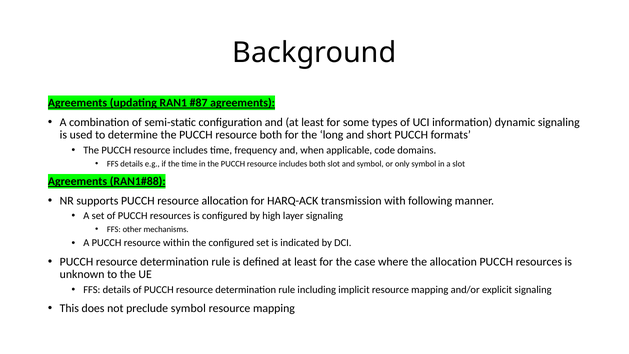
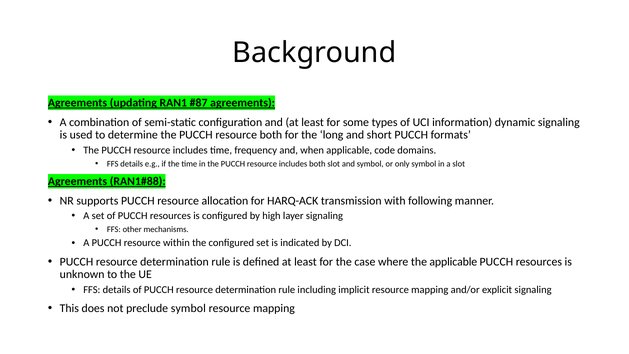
the allocation: allocation -> applicable
